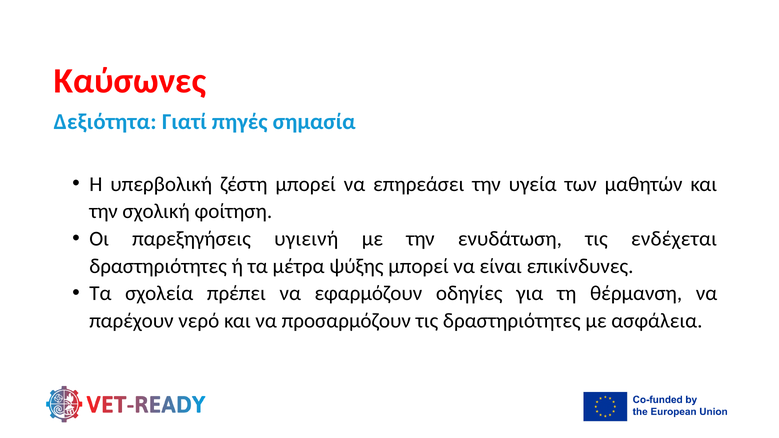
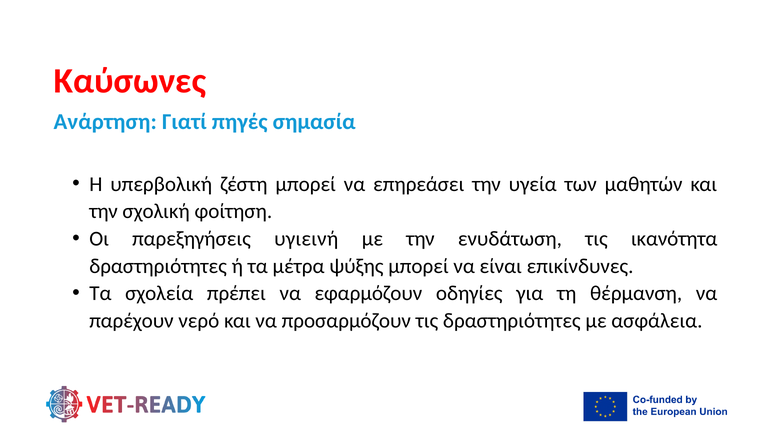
Δεξιότητα: Δεξιότητα -> Ανάρτηση
ενδέχεται: ενδέχεται -> ικανότητα
